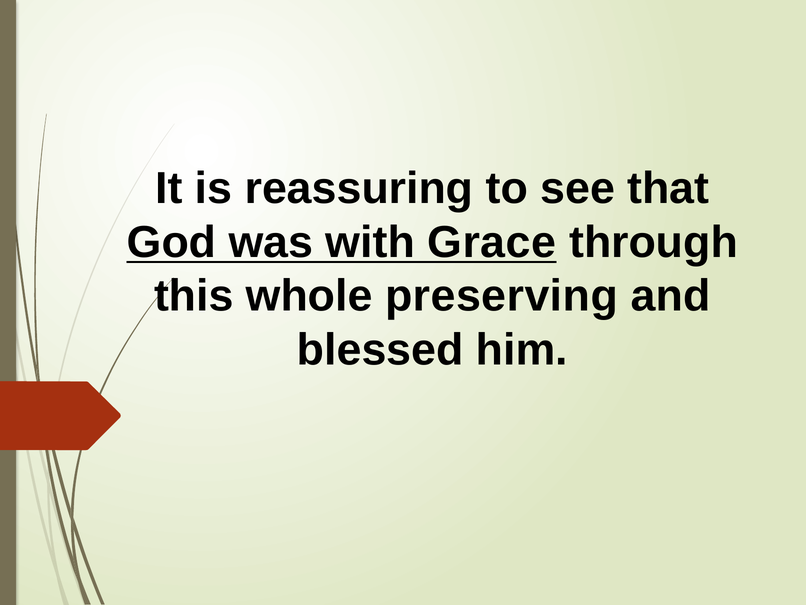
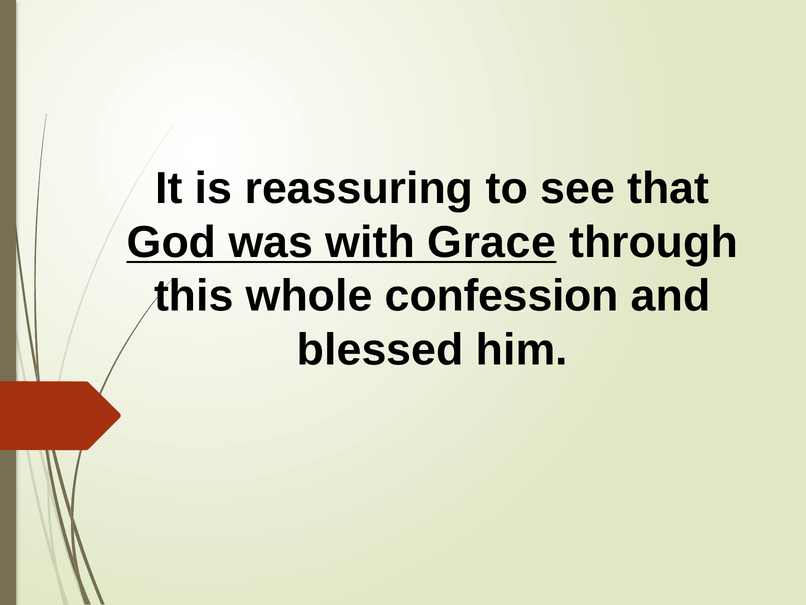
preserving: preserving -> confession
